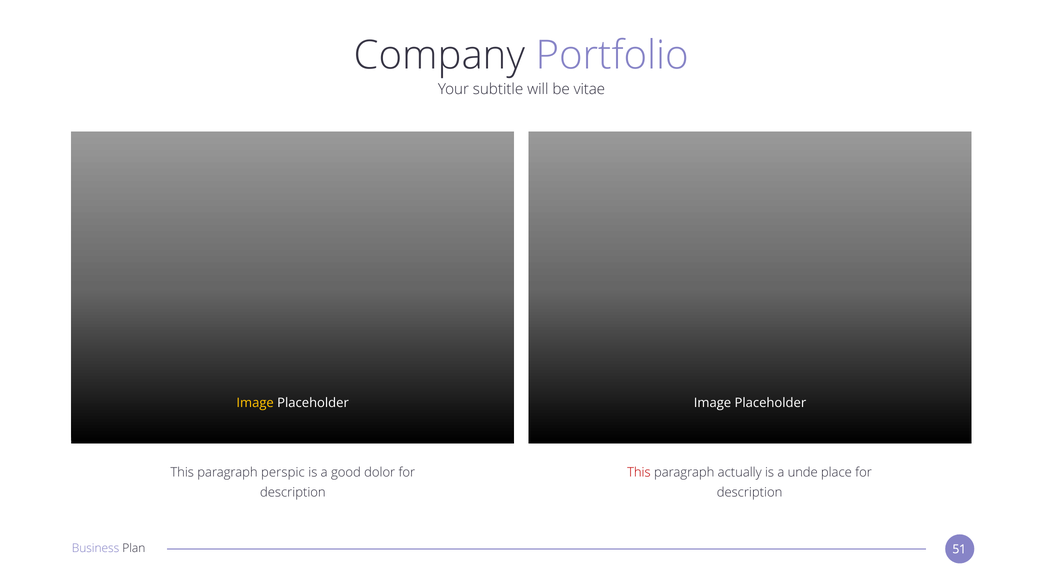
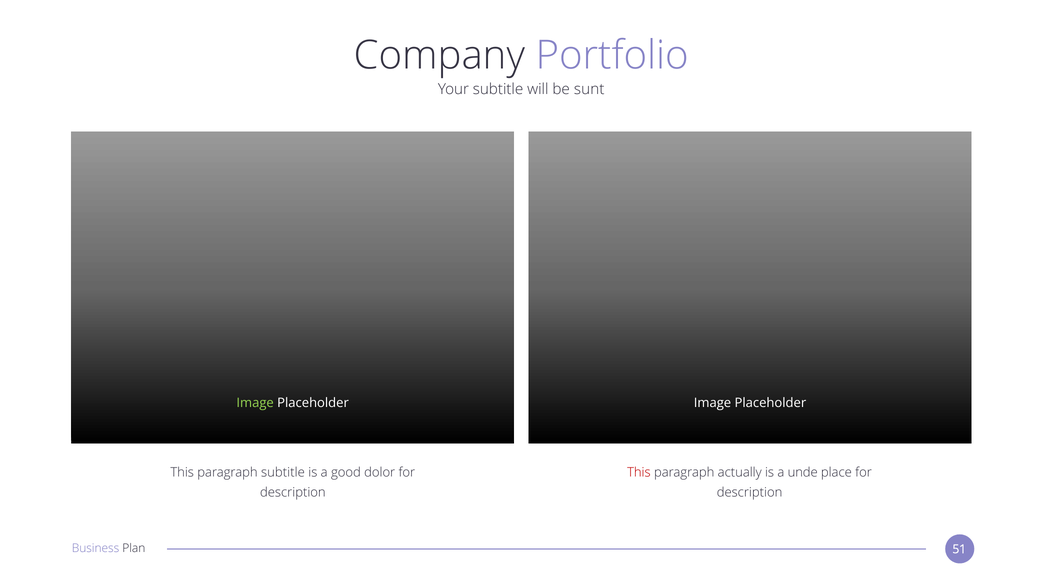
vitae: vitae -> sunt
Image at (255, 403) colour: yellow -> light green
paragraph perspic: perspic -> subtitle
